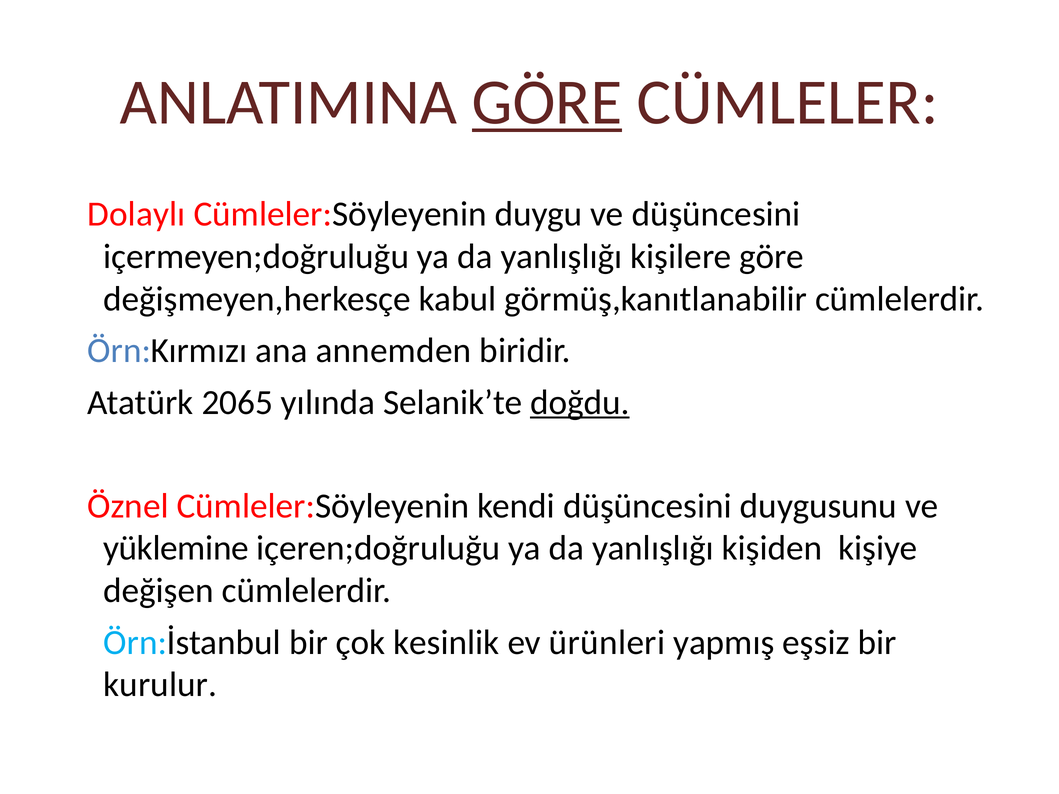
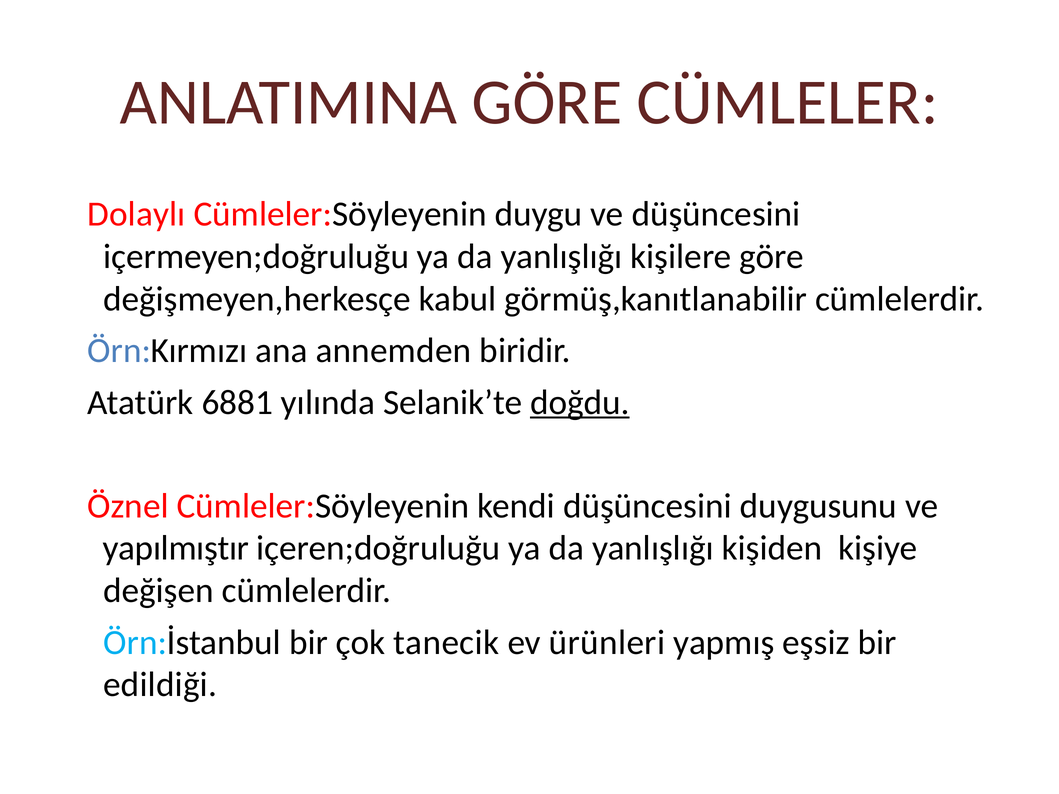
GÖRE at (547, 103) underline: present -> none
2065: 2065 -> 6881
yüklemine: yüklemine -> yapılmıştır
kesinlik: kesinlik -> tanecik
kurulur: kurulur -> edildiği
